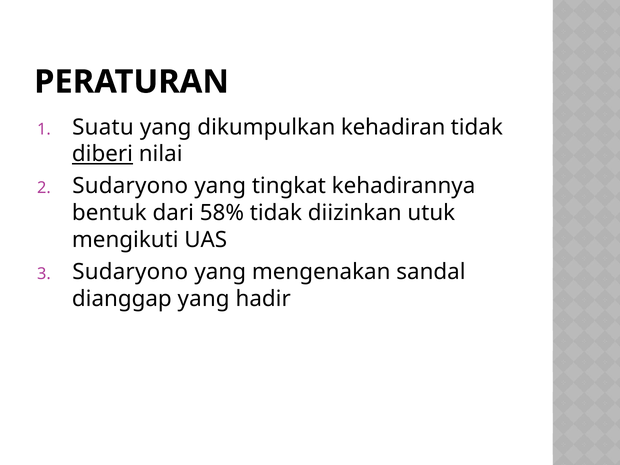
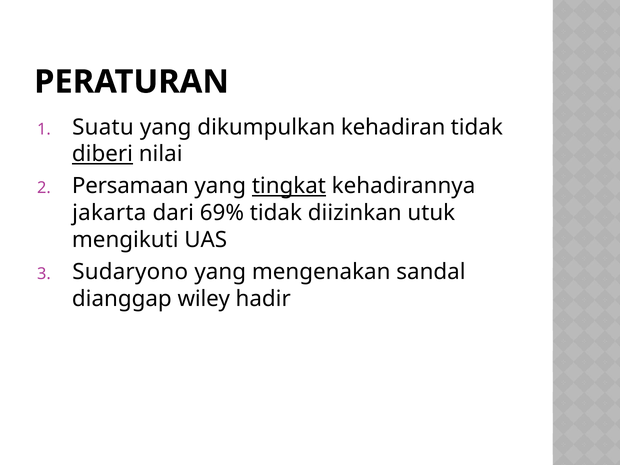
Sudaryono at (130, 186): Sudaryono -> Persamaan
tingkat underline: none -> present
bentuk: bentuk -> jakarta
58%: 58% -> 69%
dianggap yang: yang -> wiley
